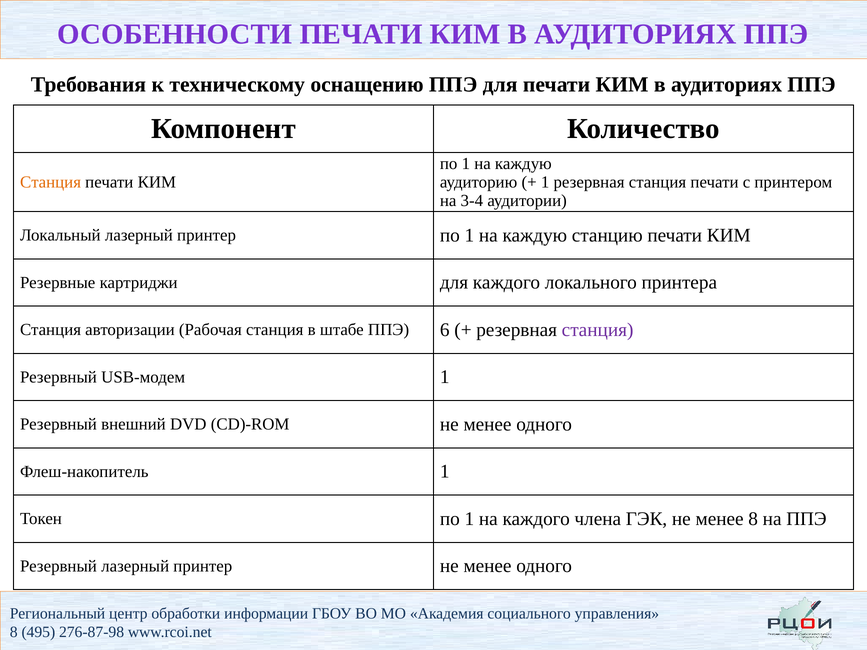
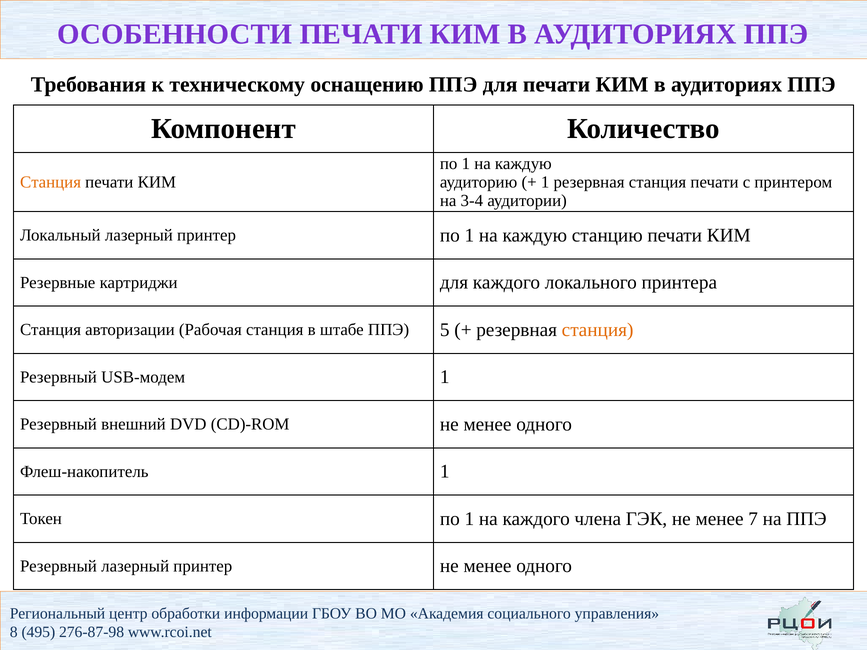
6: 6 -> 5
станция at (598, 330) colour: purple -> orange
менее 8: 8 -> 7
